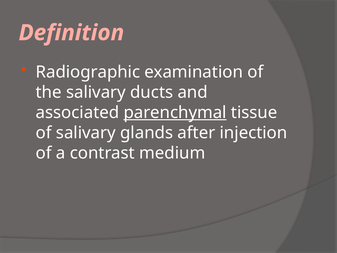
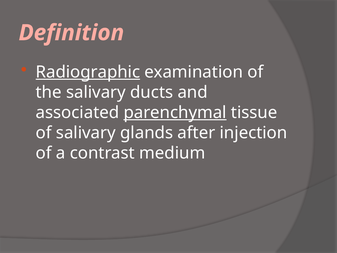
Radiographic underline: none -> present
